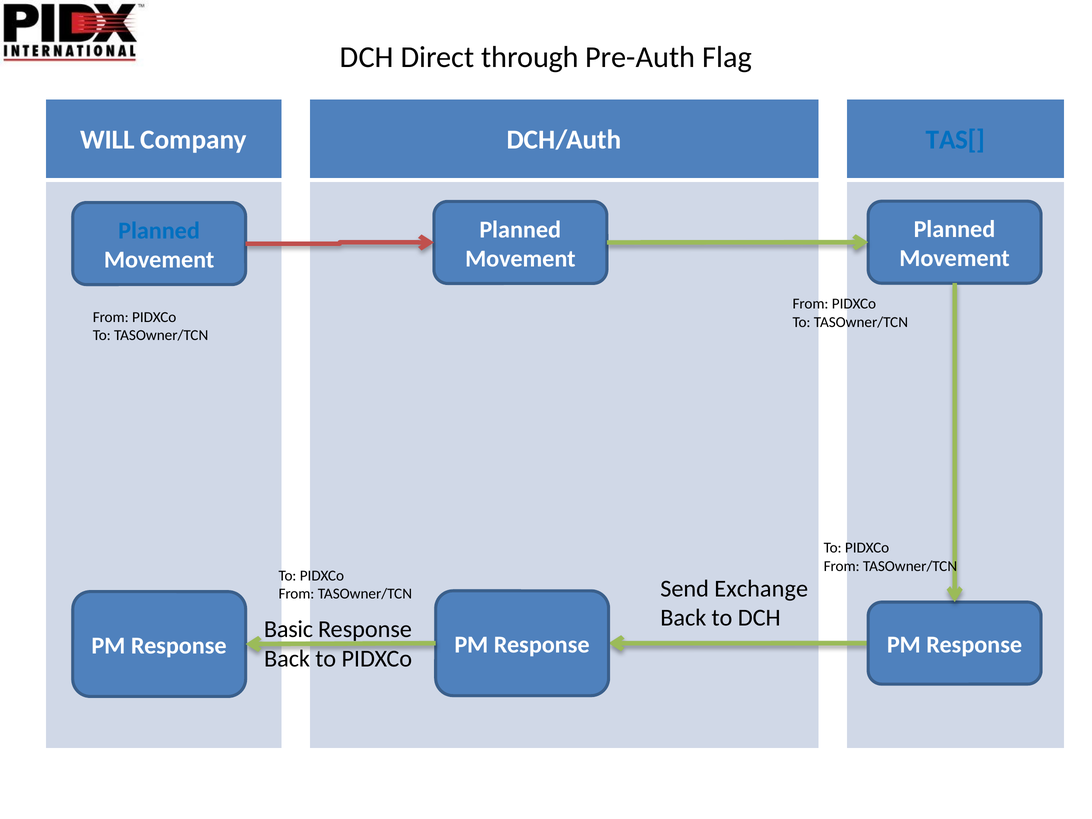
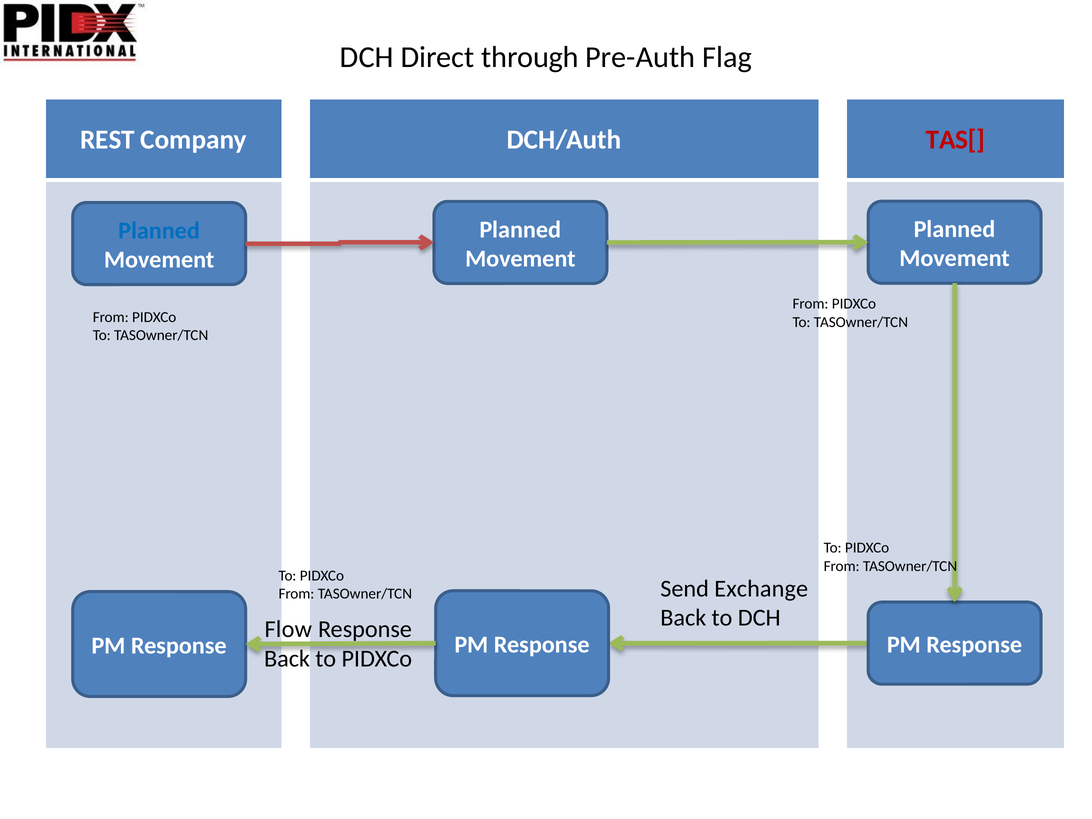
WILL: WILL -> REST
TAS[ colour: blue -> red
Basic: Basic -> Flow
